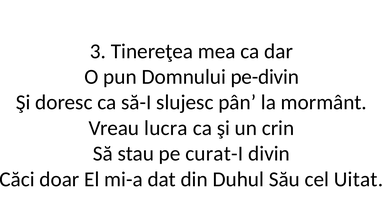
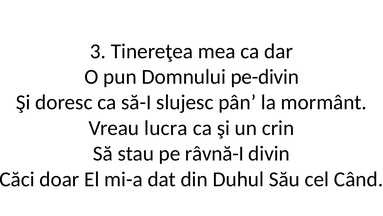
curat-I: curat-I -> râvnă-I
Uitat: Uitat -> Când
